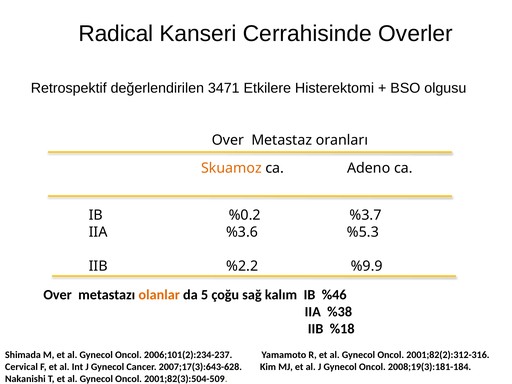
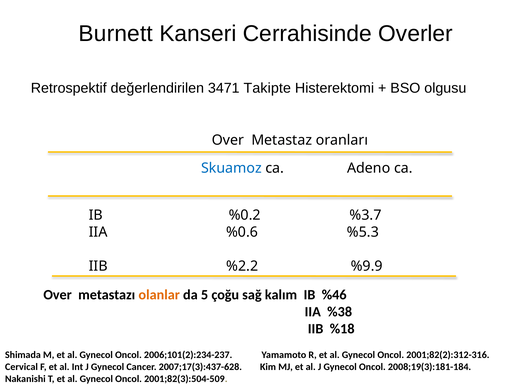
Radical: Radical -> Burnett
Etkilere: Etkilere -> Takipte
Skuamoz colour: orange -> blue
%3.6: %3.6 -> %0.6
2007;17(3):643-628: 2007;17(3):643-628 -> 2007;17(3):437-628
